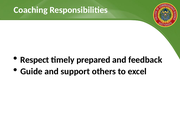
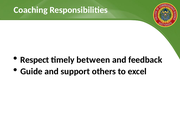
prepared: prepared -> between
